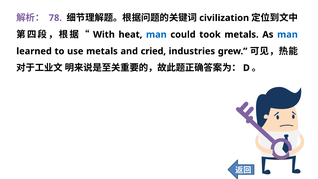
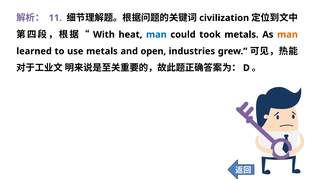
78: 78 -> 11
man at (287, 35) colour: blue -> orange
cried: cried -> open
